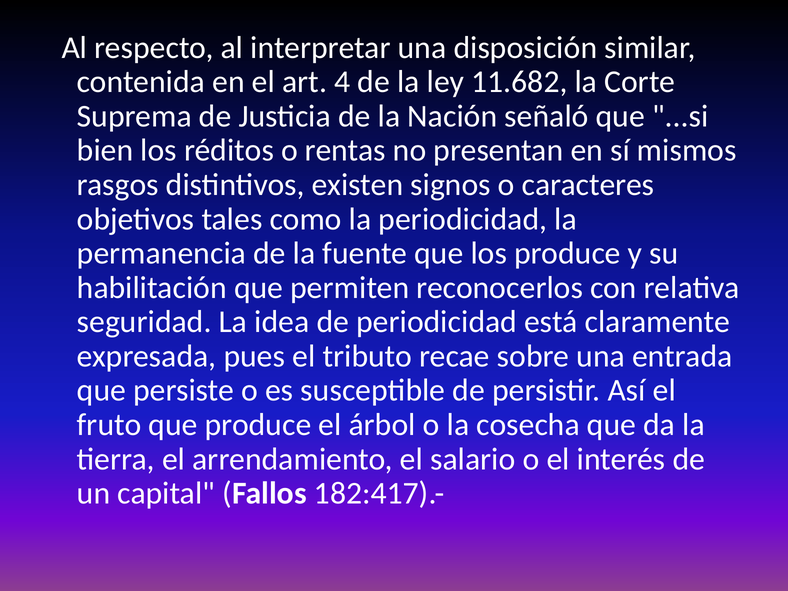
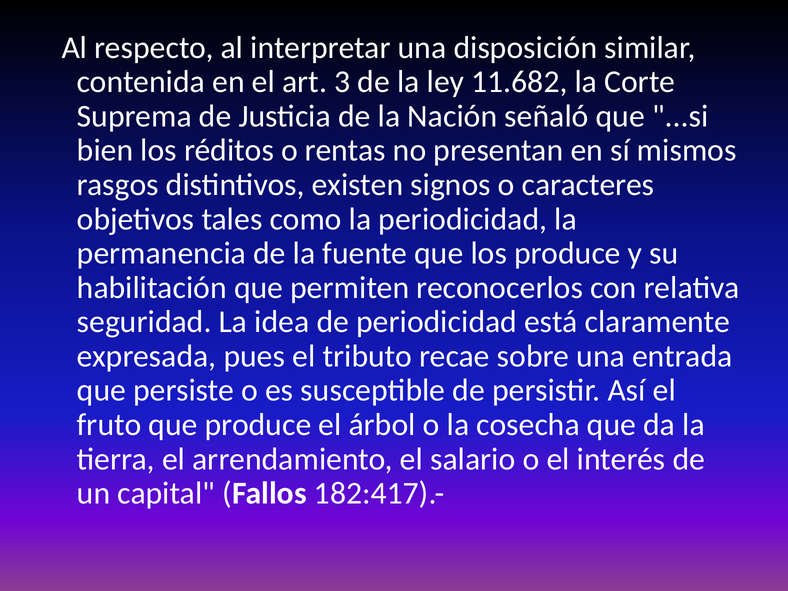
4: 4 -> 3
